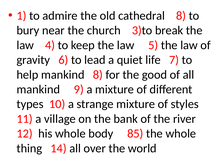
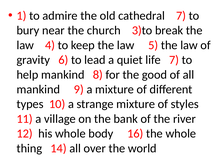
cathedral 8: 8 -> 7
85: 85 -> 16
